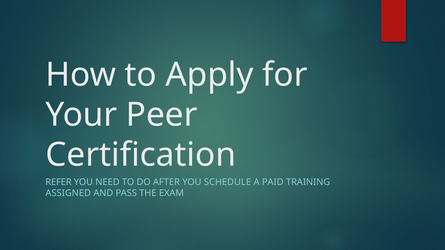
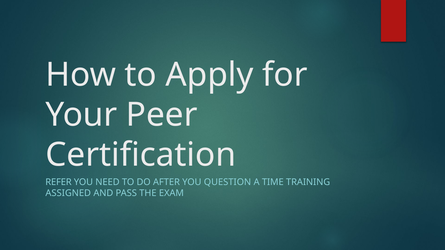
SCHEDULE: SCHEDULE -> QUESTION
PAID: PAID -> TIME
